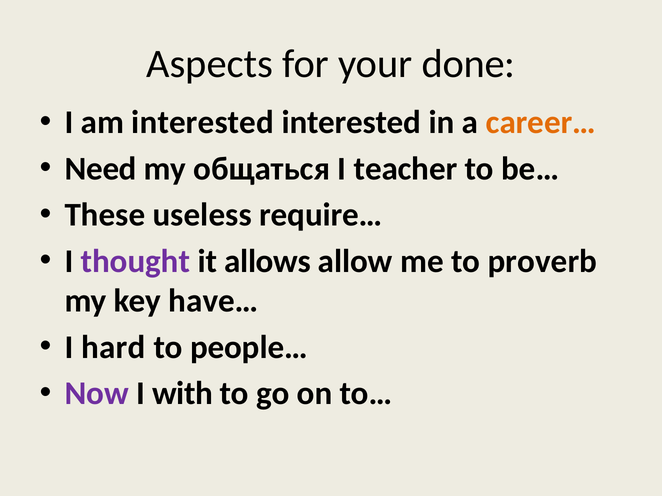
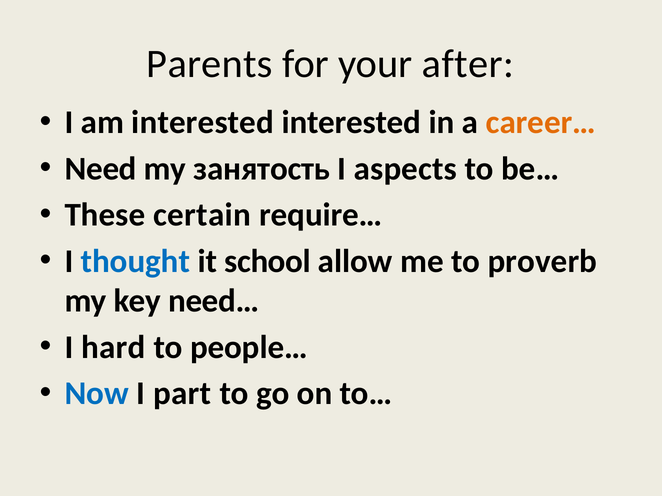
Aspects: Aspects -> Parents
done: done -> after
общаться: общаться -> занятость
teacher: teacher -> aspects
useless: useless -> certain
thought colour: purple -> blue
allows: allows -> school
have…: have… -> need…
Now colour: purple -> blue
with: with -> part
